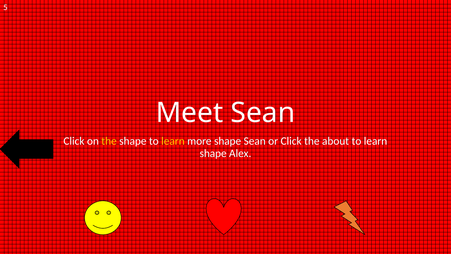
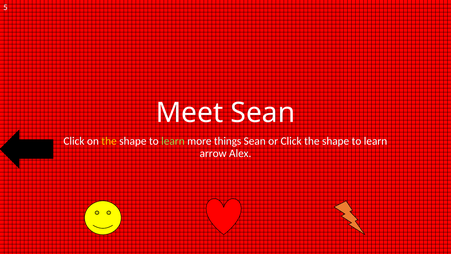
learn at (173, 141) colour: yellow -> light green
more shape: shape -> things
Click the about: about -> shape
shape at (213, 153): shape -> arrow
